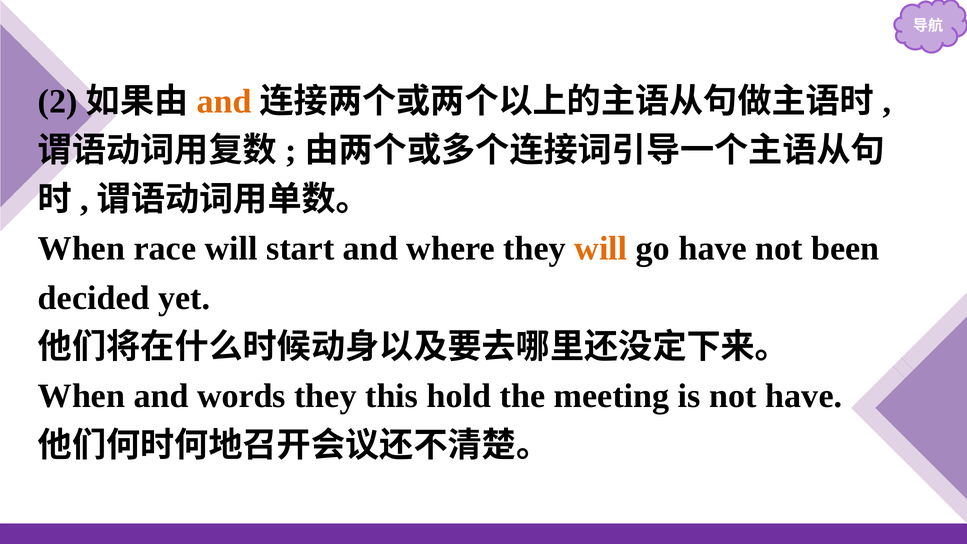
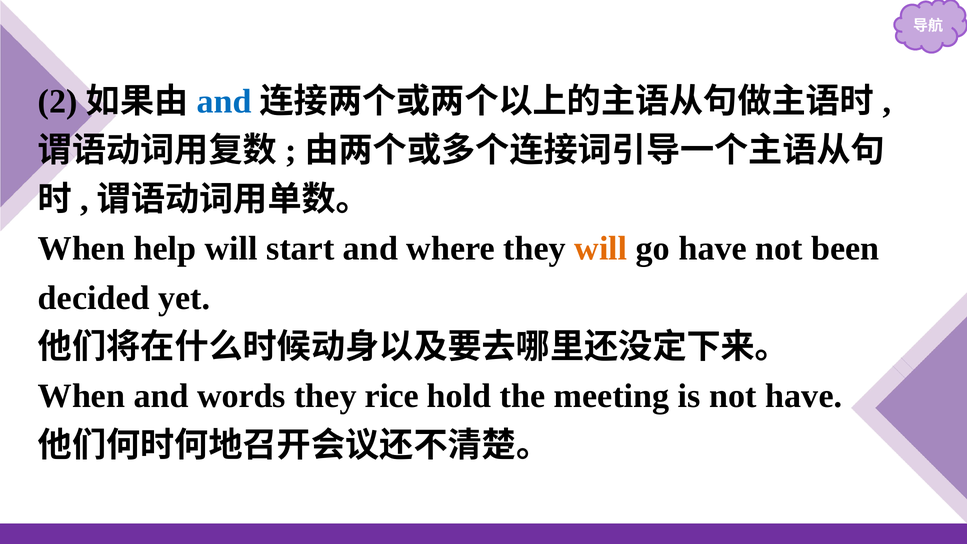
and at (224, 101) colour: orange -> blue
race: race -> help
this: this -> rice
